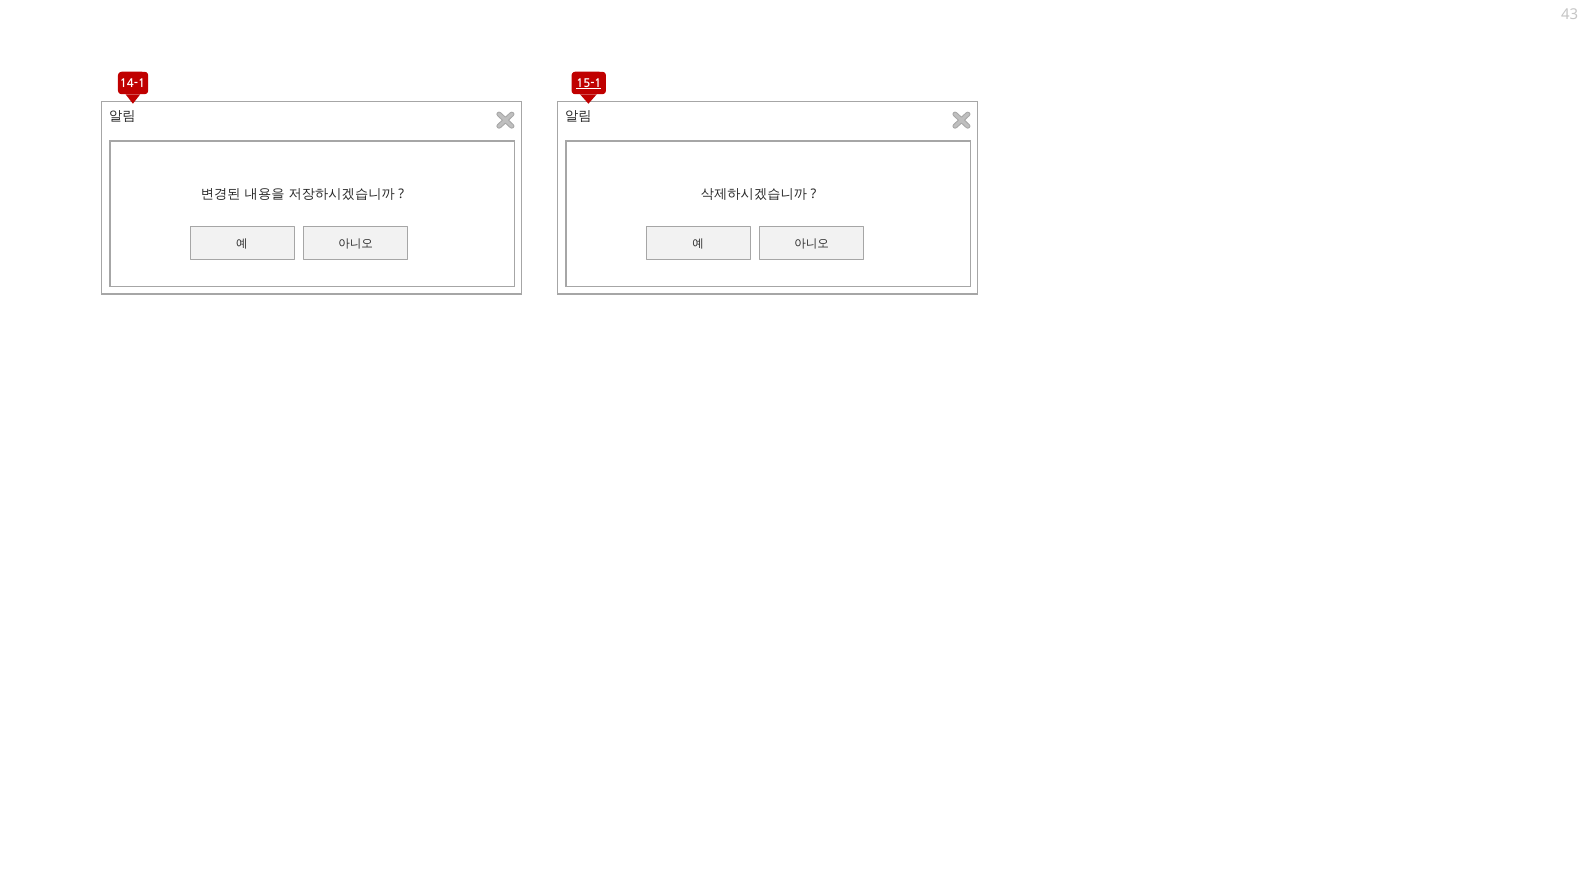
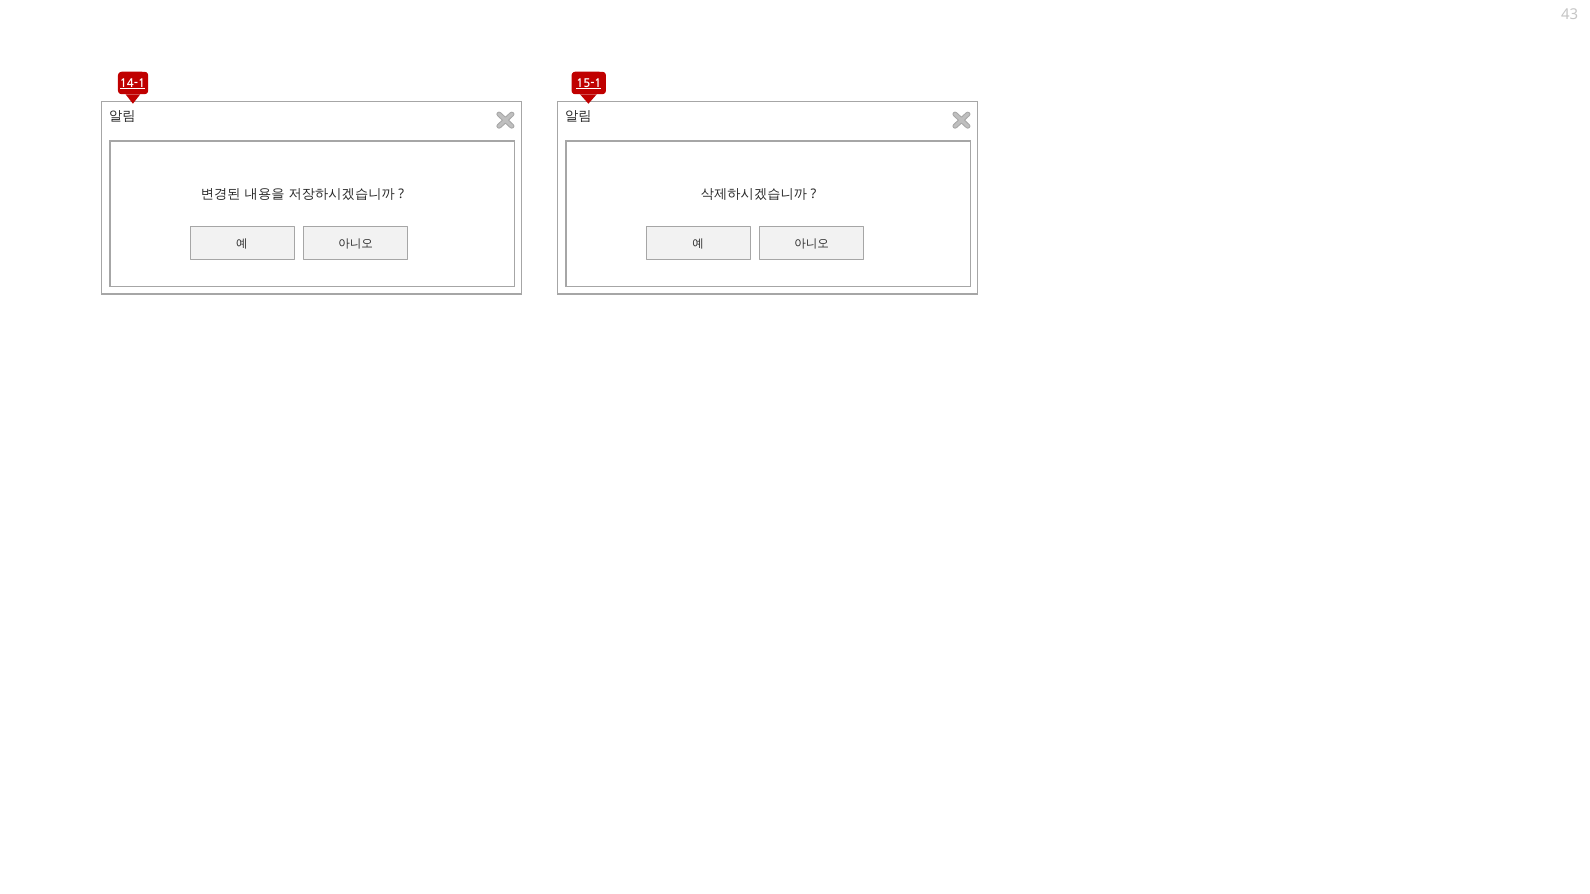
14-1 underline: none -> present
